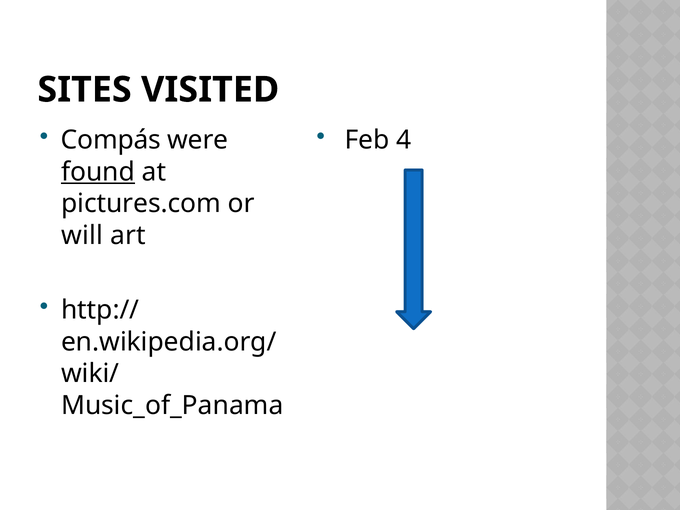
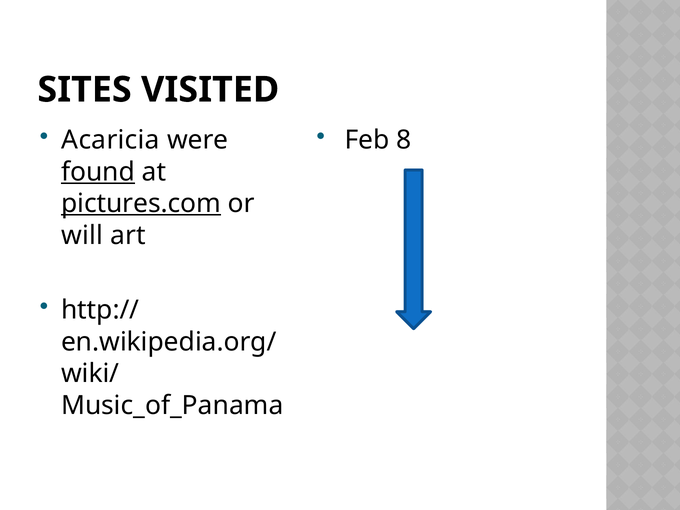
Compás: Compás -> Acaricia
4: 4 -> 8
pictures.com underline: none -> present
